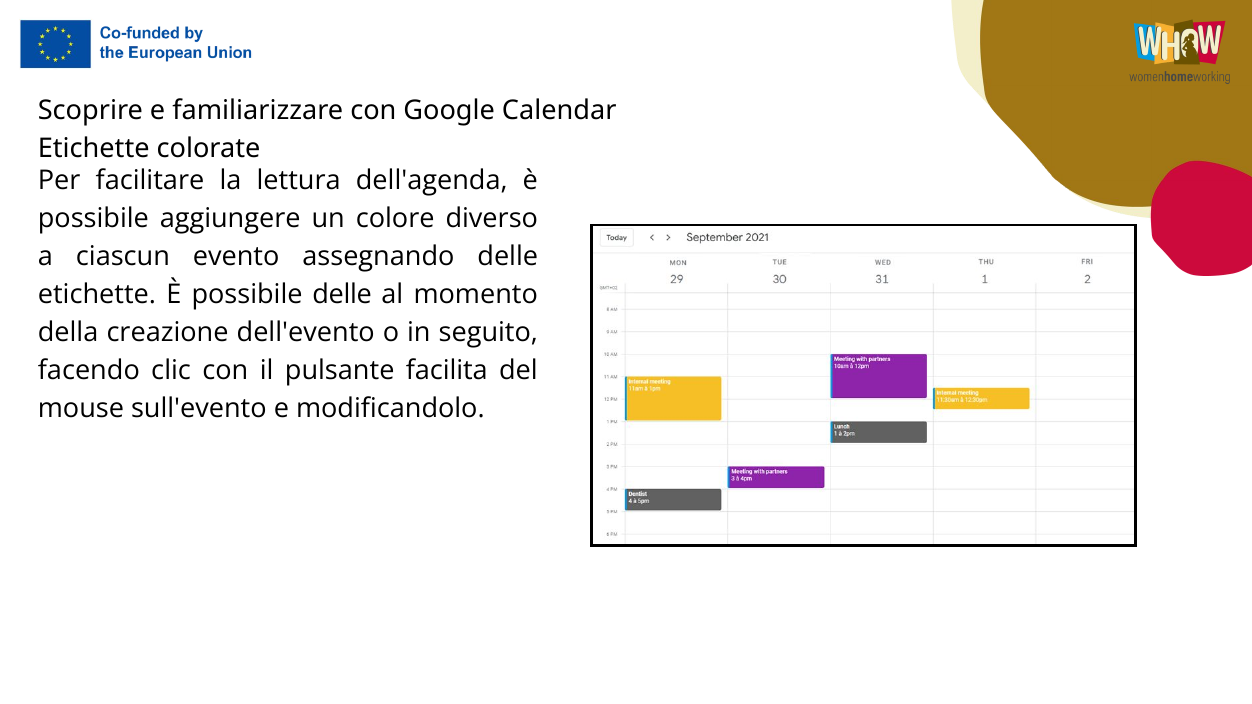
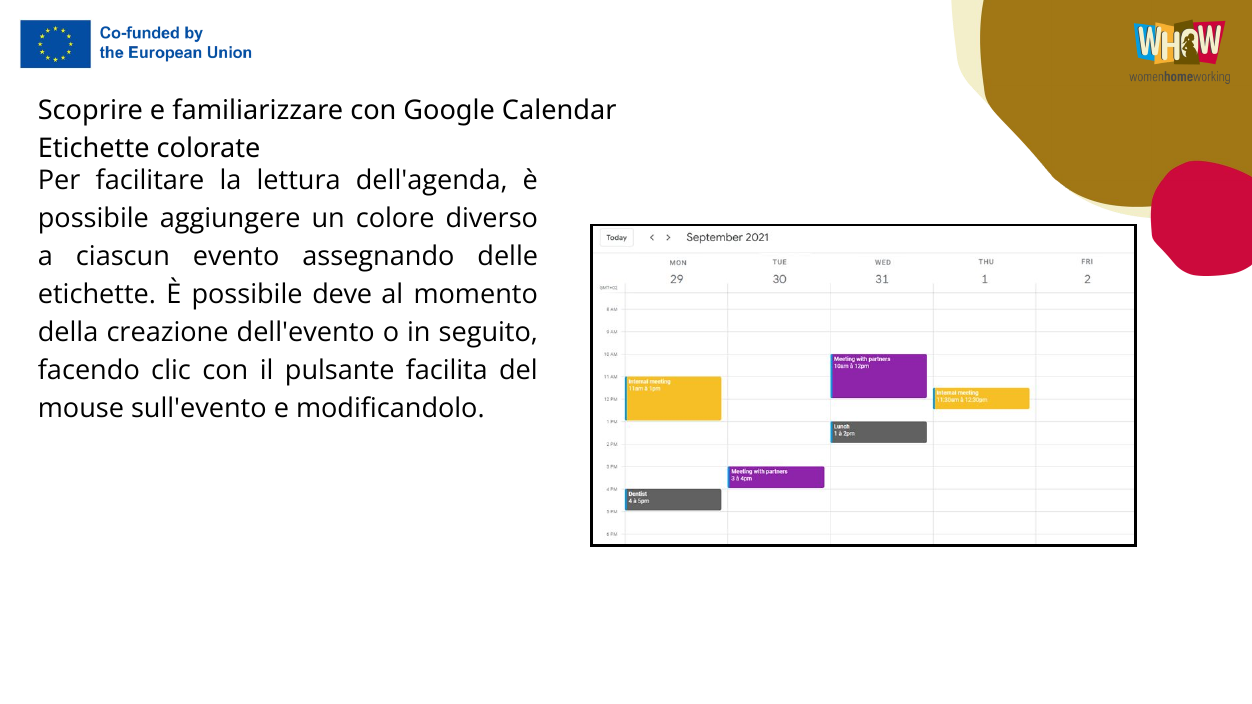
possibile delle: delle -> deve
